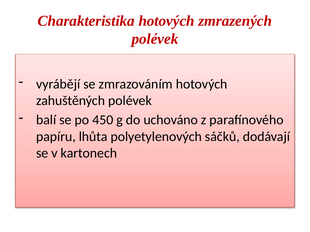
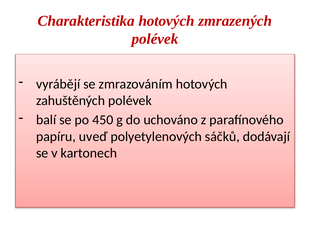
lhůta: lhůta -> uveď
